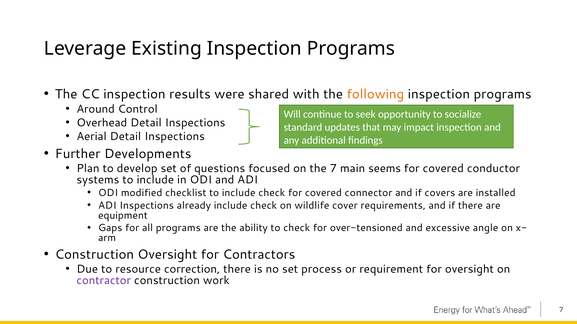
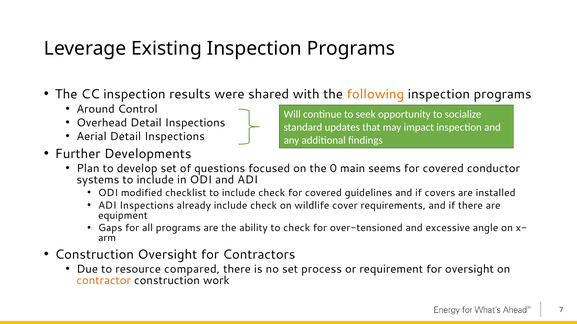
the 7: 7 -> 0
connector: connector -> guidelines
correction: correction -> compared
contractor colour: purple -> orange
